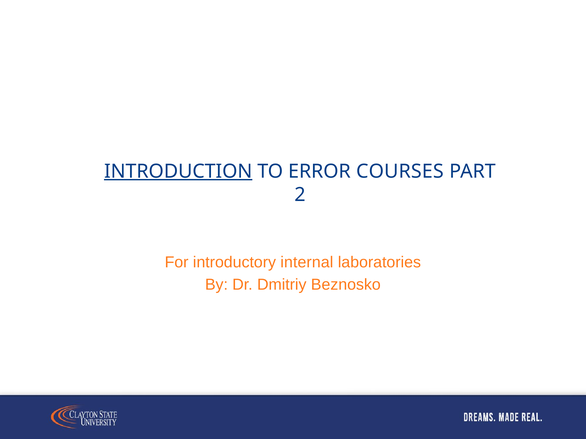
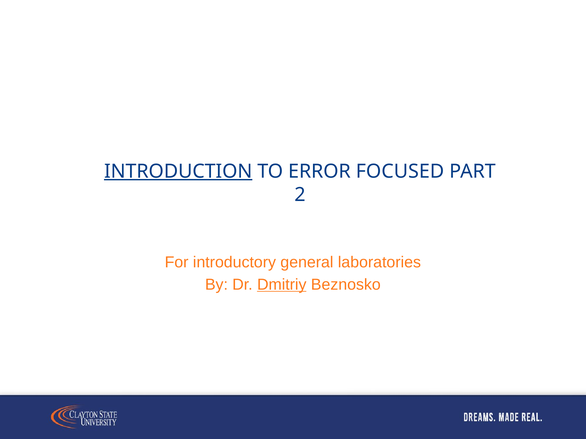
COURSES: COURSES -> FOCUSED
internal: internal -> general
Dmitriy underline: none -> present
